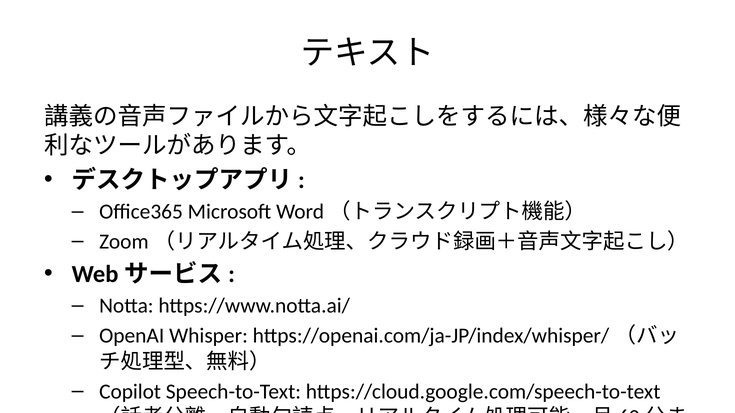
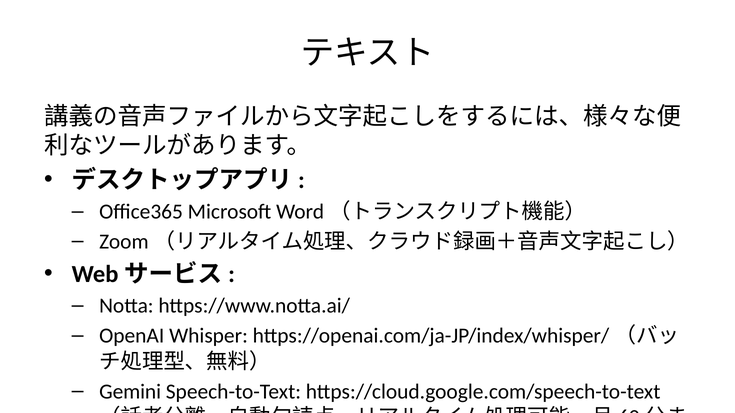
Copilot: Copilot -> Gemini
